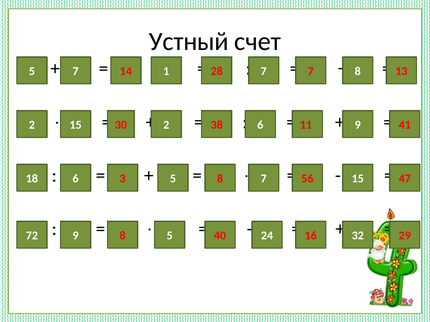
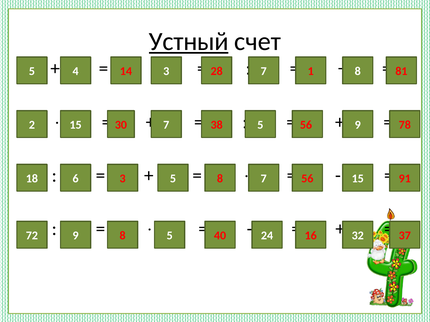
Устный underline: none -> present
7 at (76, 71): 7 -> 4
14 1: 1 -> 3
7 7: 7 -> 1
13: 13 -> 81
30 2: 2 -> 7
38 6: 6 -> 5
2 11: 11 -> 56
41: 41 -> 78
47: 47 -> 91
29: 29 -> 37
